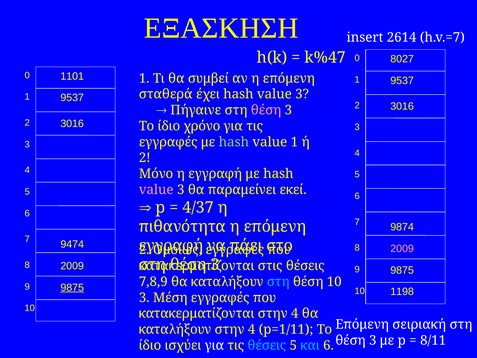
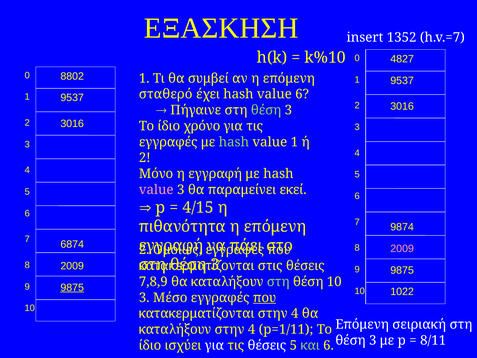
2614: 2614 -> 1352
k%47: k%47 -> k%10
8027: 8027 -> 4827
1101: 1101 -> 8802
σταθερά: σταθερά -> σταθερό
έχει hash value 3: 3 -> 6
θέση at (266, 110) colour: pink -> light green
4/37: 4/37 -> 4/15
9474: 9474 -> 6874
στη at (278, 282) colour: light blue -> light green
1198: 1198 -> 1022
Μέση: Μέση -> Μέσο
που at (265, 297) underline: none -> present
θέσεις at (267, 345) colour: light blue -> white
και colour: light blue -> light green
